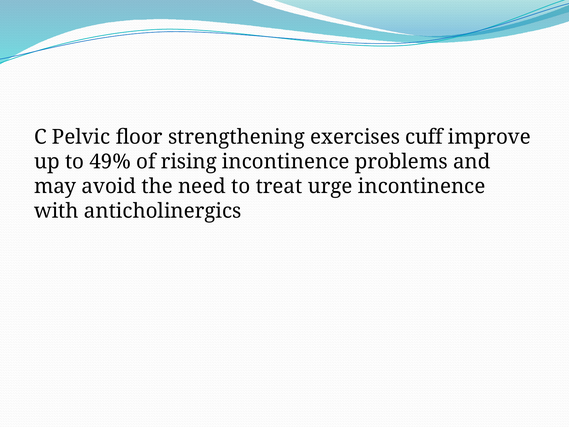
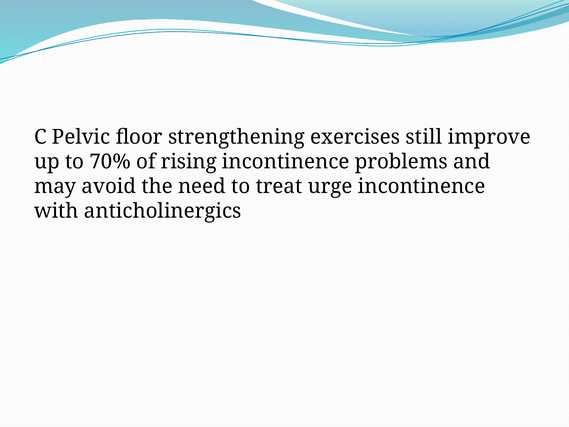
cuff: cuff -> still
49%: 49% -> 70%
